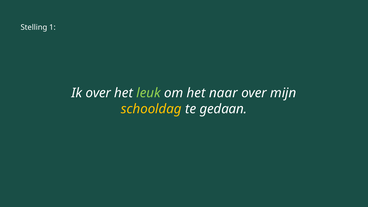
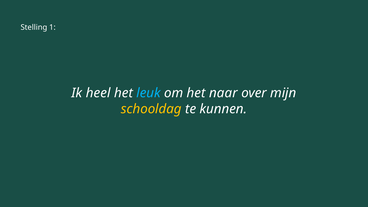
Ik over: over -> heel
leuk colour: light green -> light blue
gedaan: gedaan -> kunnen
